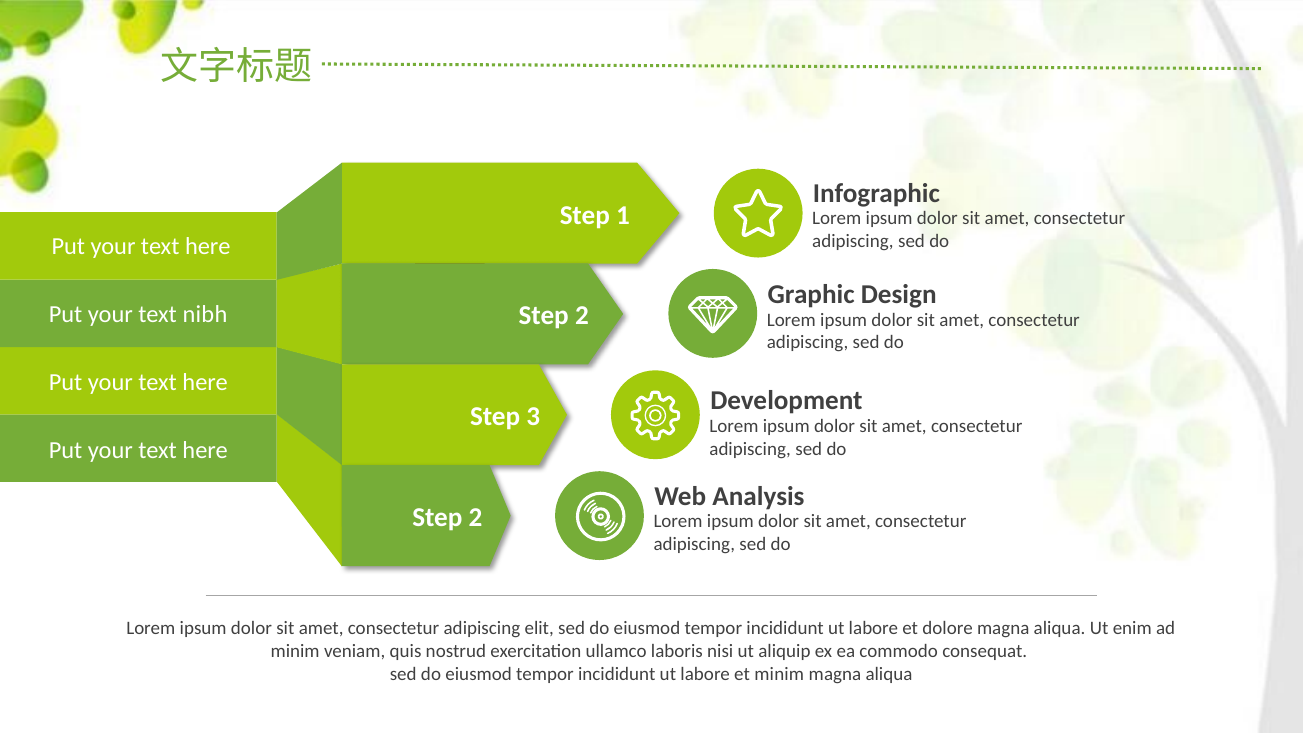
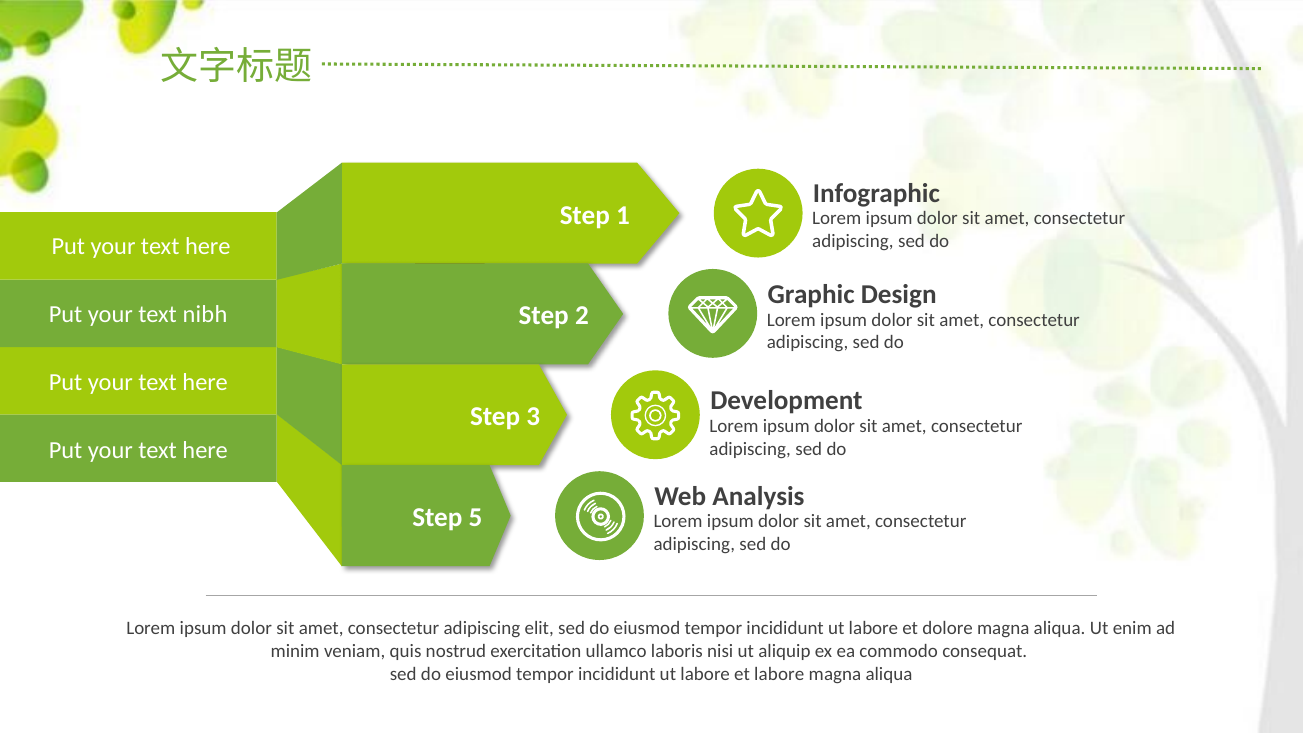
2 at (476, 517): 2 -> 5
et minim: minim -> labore
